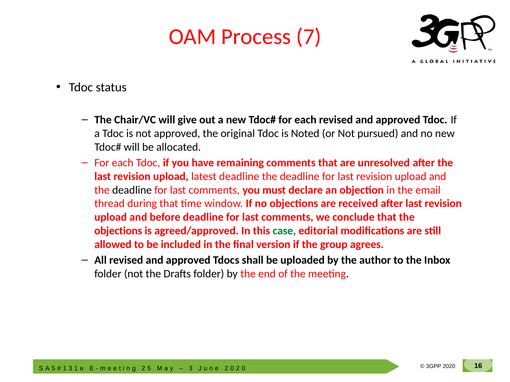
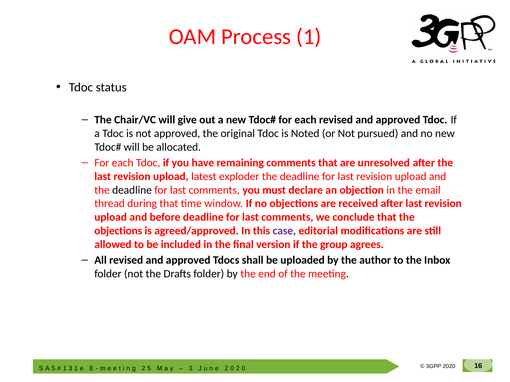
Process 7: 7 -> 1
latest deadline: deadline -> exploder
case colour: green -> purple
